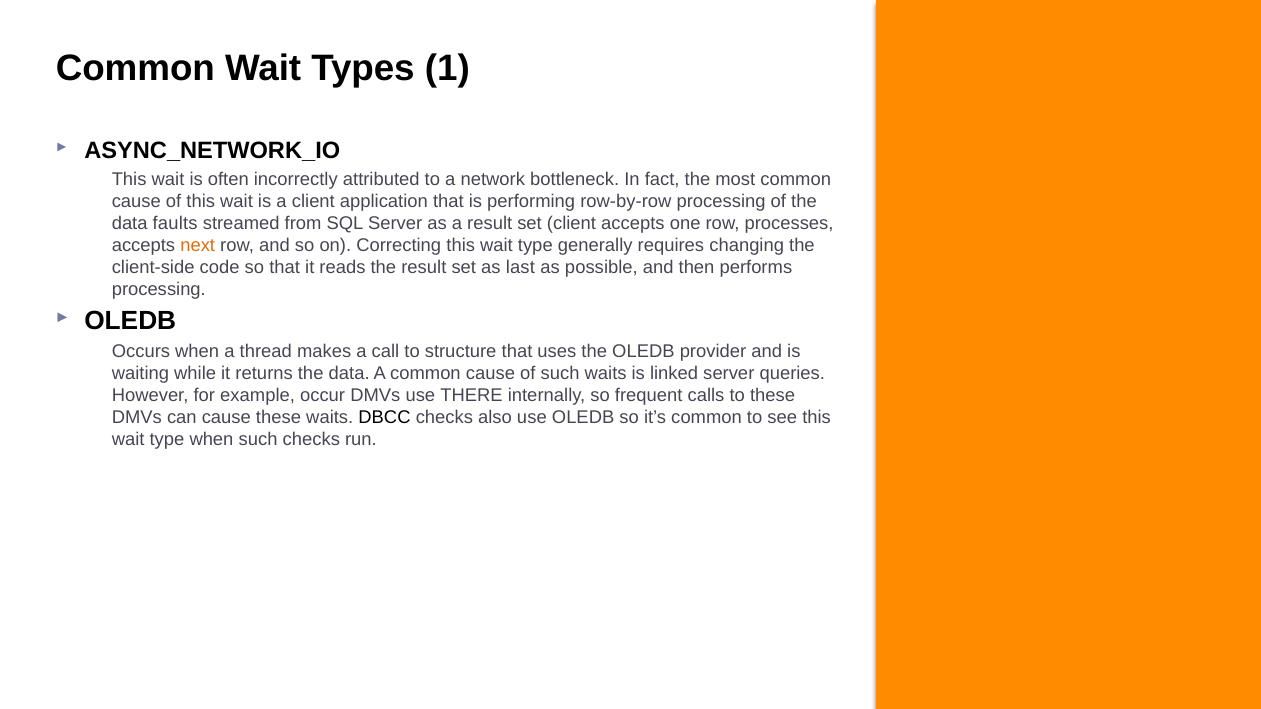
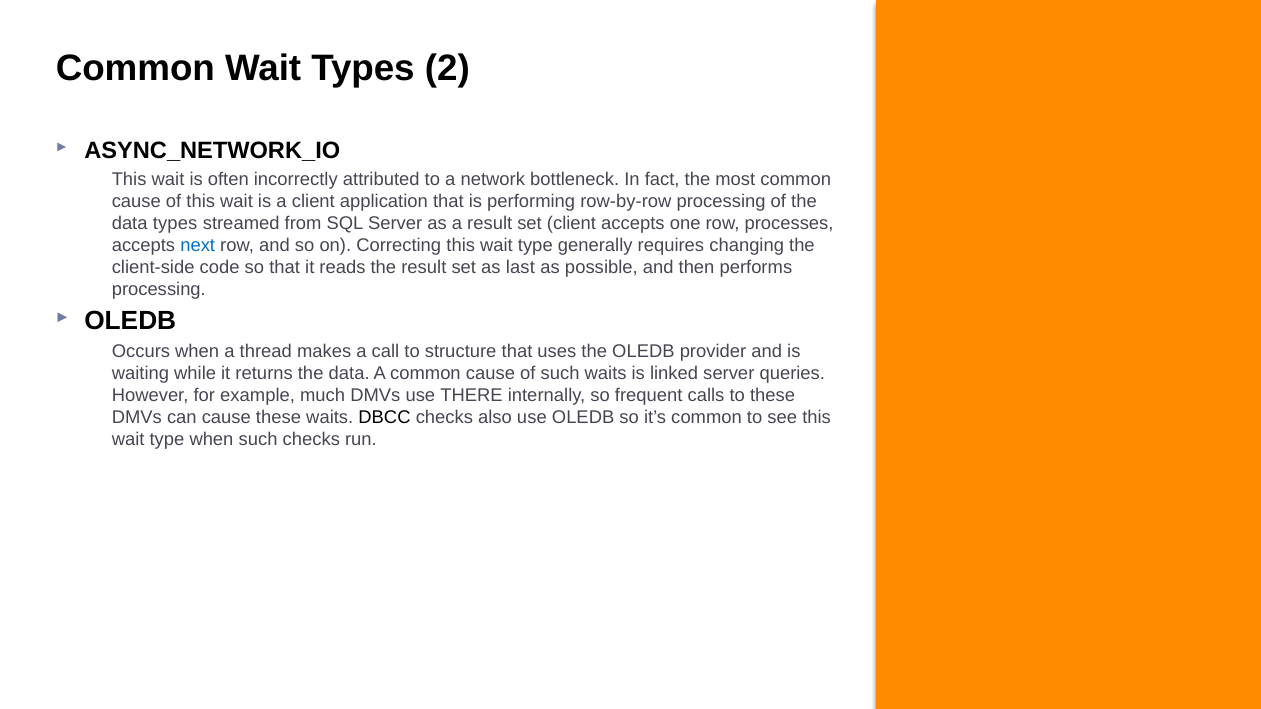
1: 1 -> 2
data faults: faults -> types
next colour: orange -> blue
occur: occur -> much
